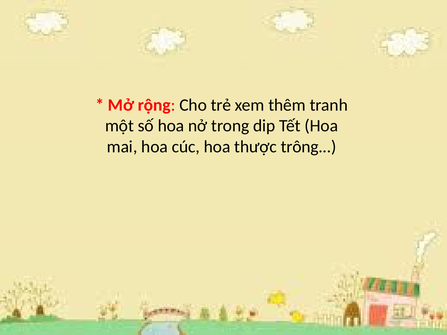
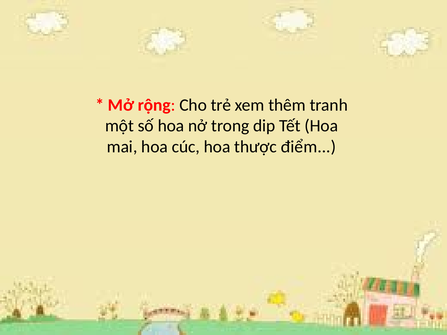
trông: trông -> điểm
